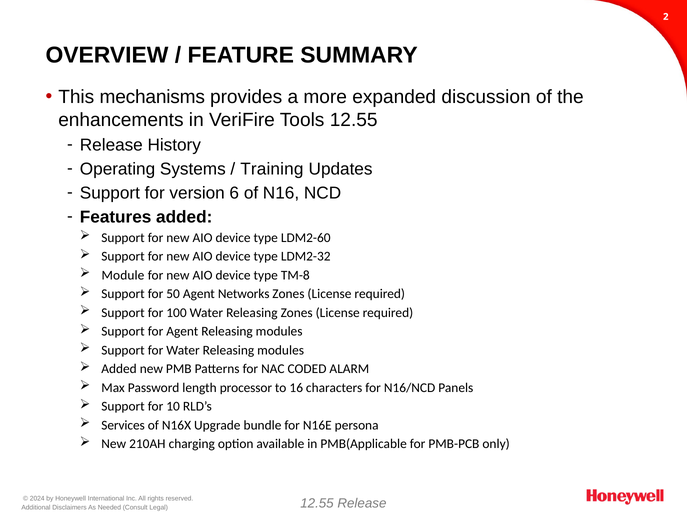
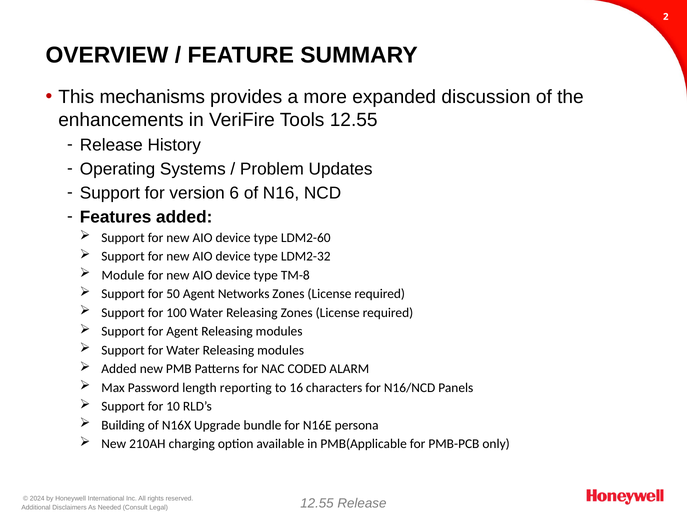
Training: Training -> Problem
processor: processor -> reporting
Services: Services -> Building
